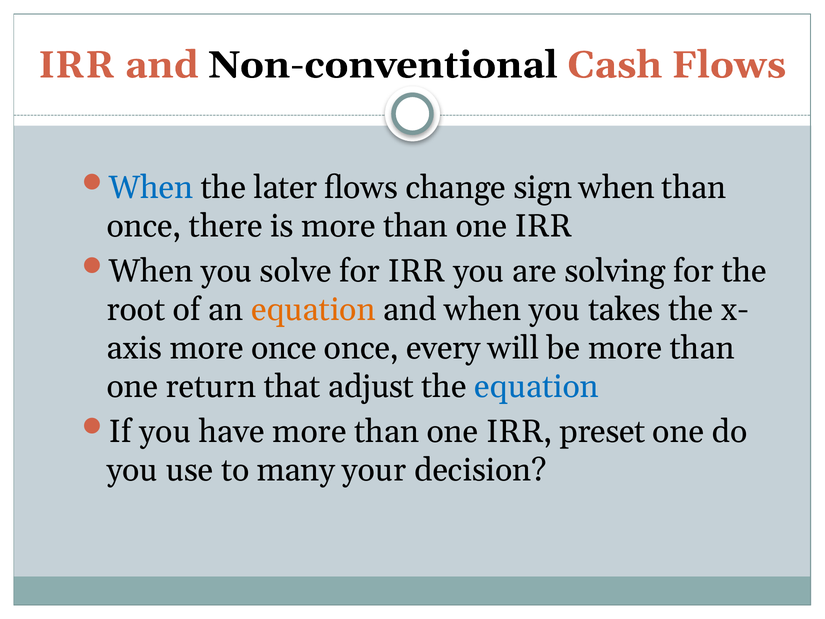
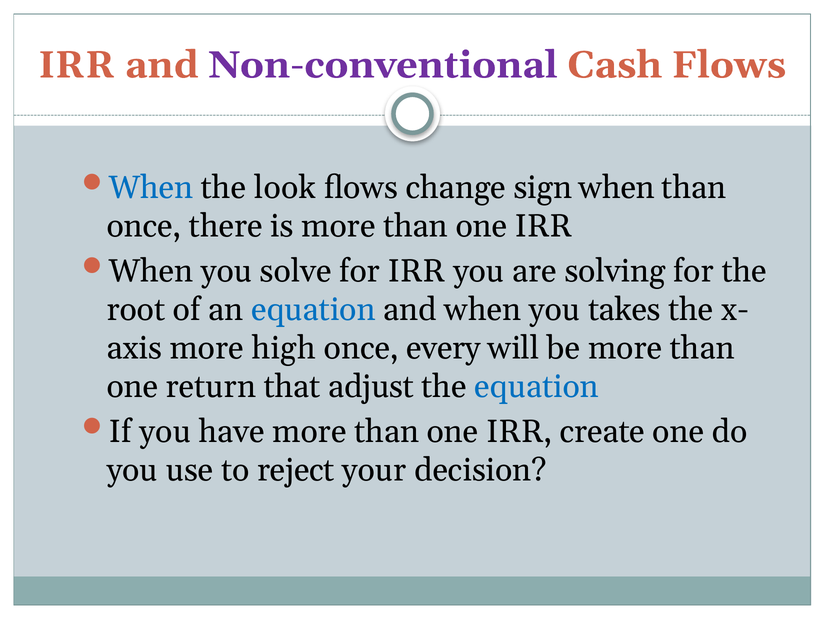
Non-conventional colour: black -> purple
later: later -> look
equation at (313, 309) colour: orange -> blue
more once: once -> high
preset: preset -> create
many: many -> reject
